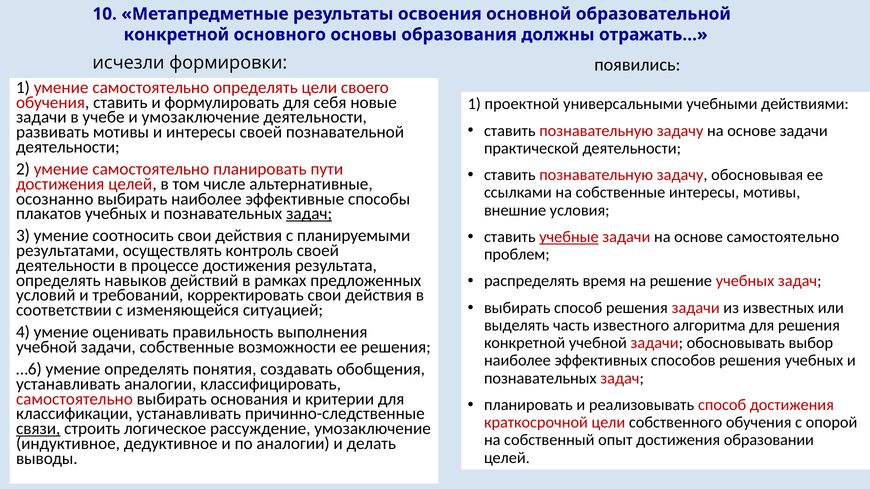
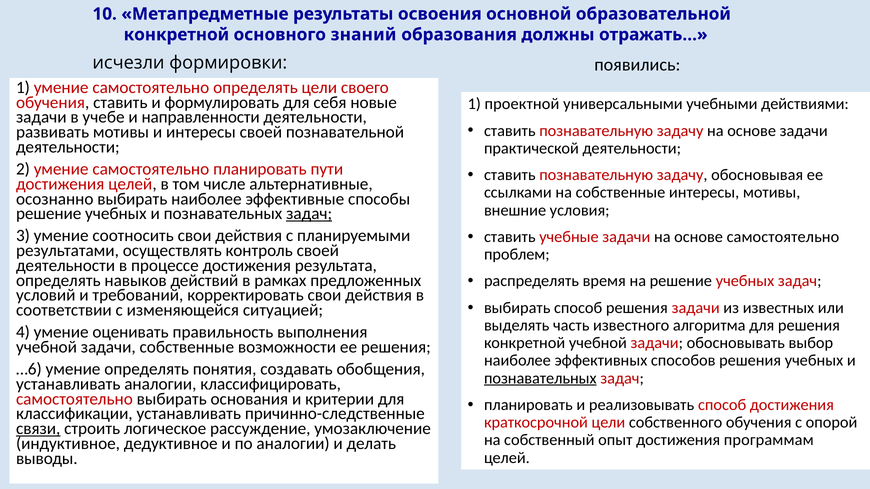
основы: основы -> знаний
и умозаключение: умозаключение -> направленности
плакатов at (49, 214): плакатов -> решение
учебные underline: present -> none
познавательных at (540, 379) underline: none -> present
образовании: образовании -> программам
